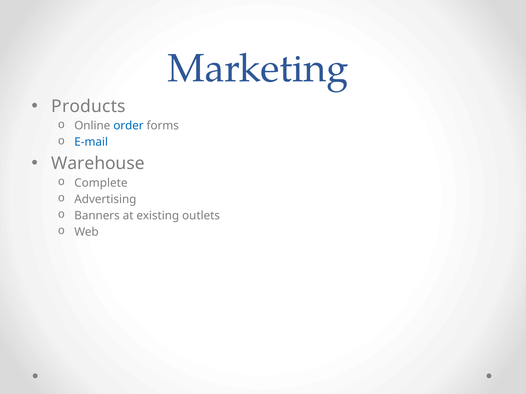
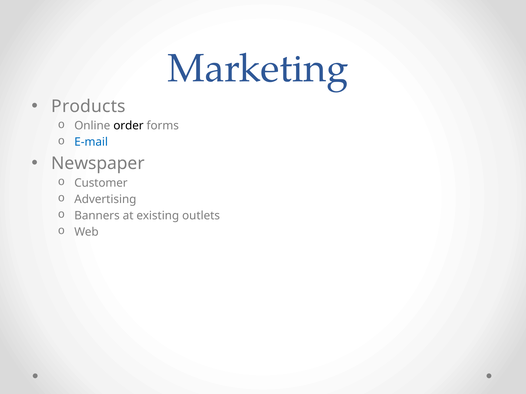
order colour: blue -> black
Warehouse: Warehouse -> Newspaper
Complete: Complete -> Customer
